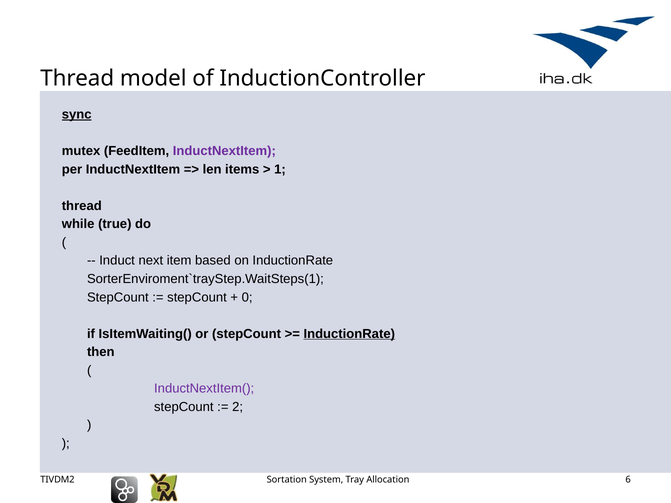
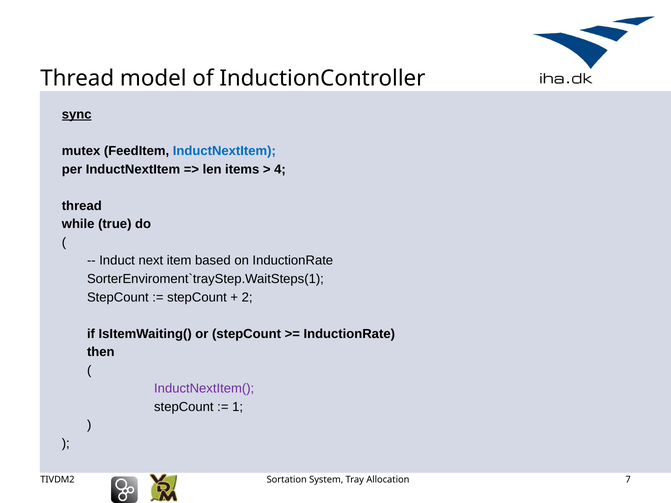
InductNextItem at (224, 151) colour: purple -> blue
1: 1 -> 4
0: 0 -> 2
InductionRate at (349, 334) underline: present -> none
2: 2 -> 1
6: 6 -> 7
